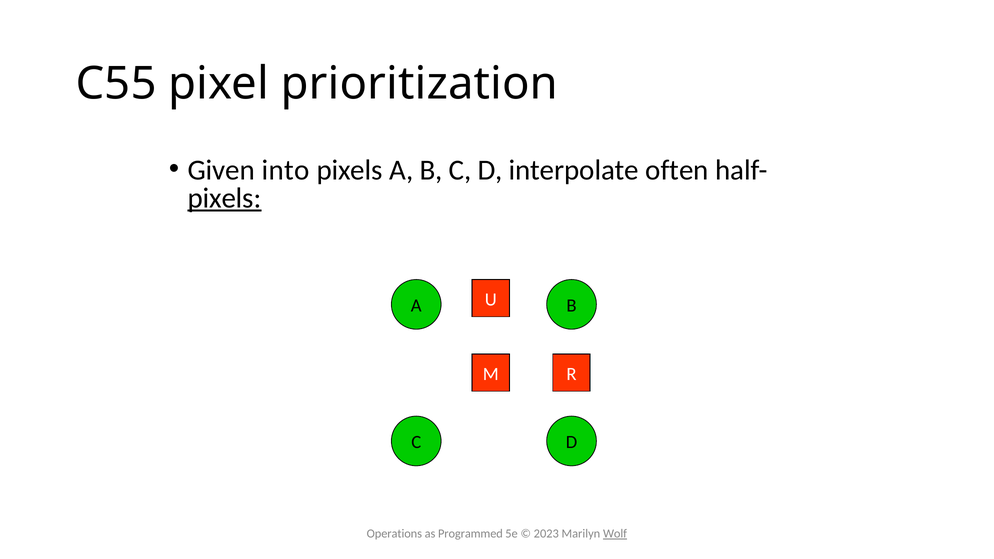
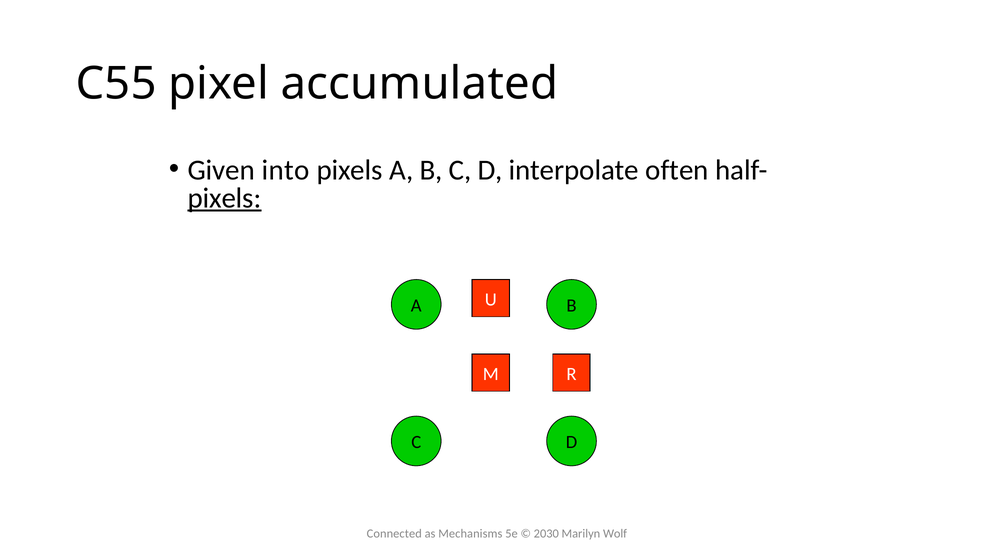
prioritization: prioritization -> accumulated
Operations: Operations -> Connected
Programmed: Programmed -> Mechanisms
2023: 2023 -> 2030
Wolf underline: present -> none
